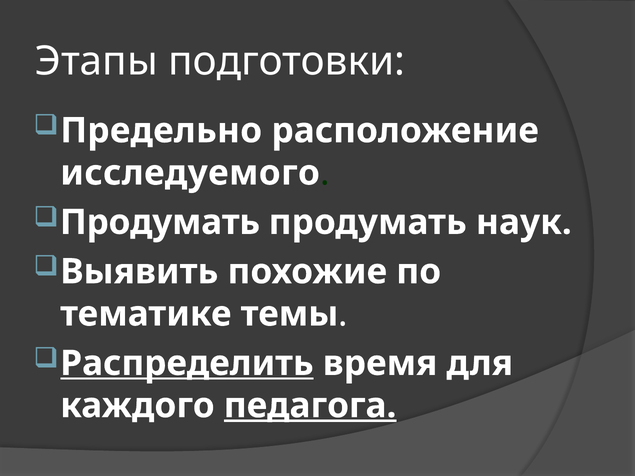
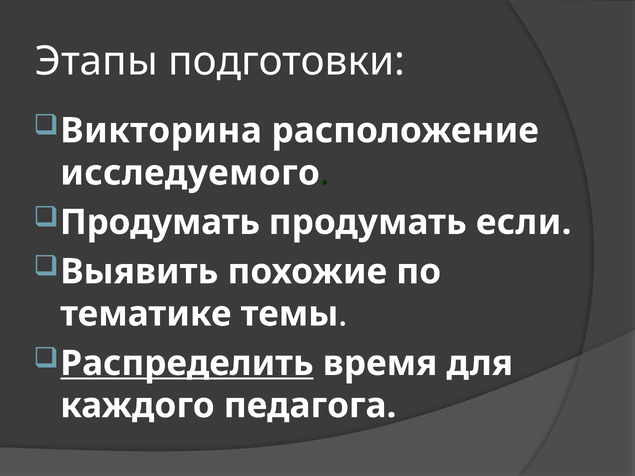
Предельно: Предельно -> Викторина
наук: наук -> если
педагога underline: present -> none
